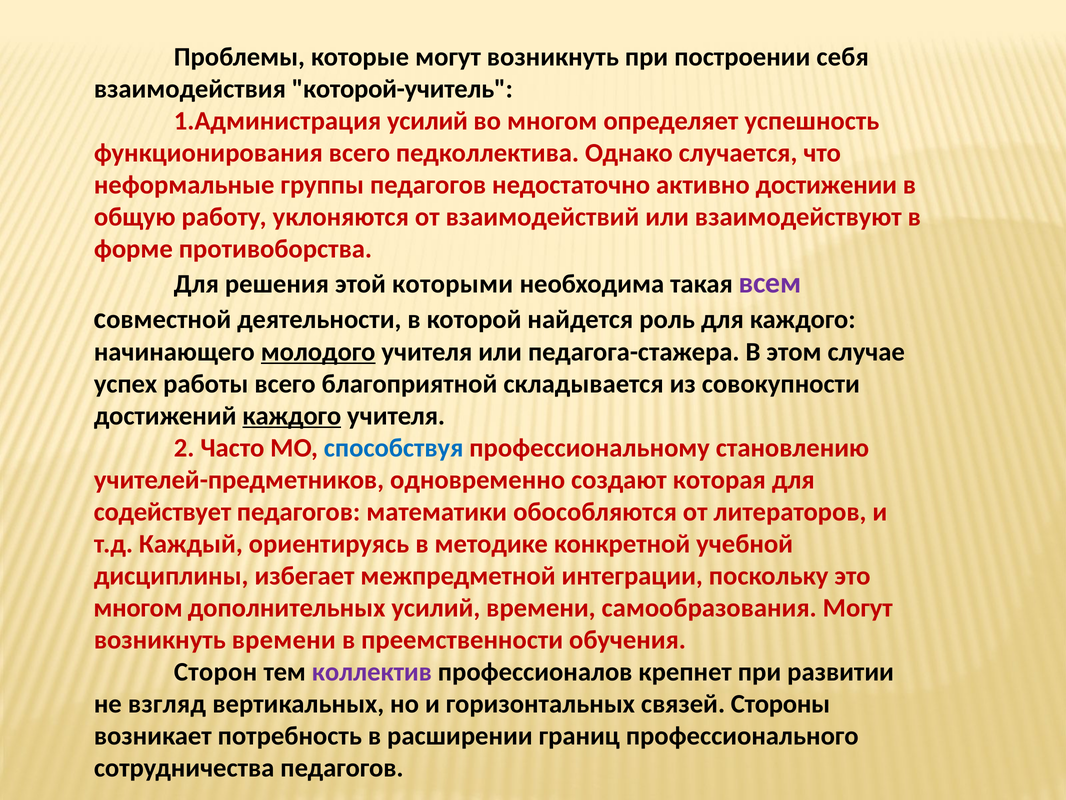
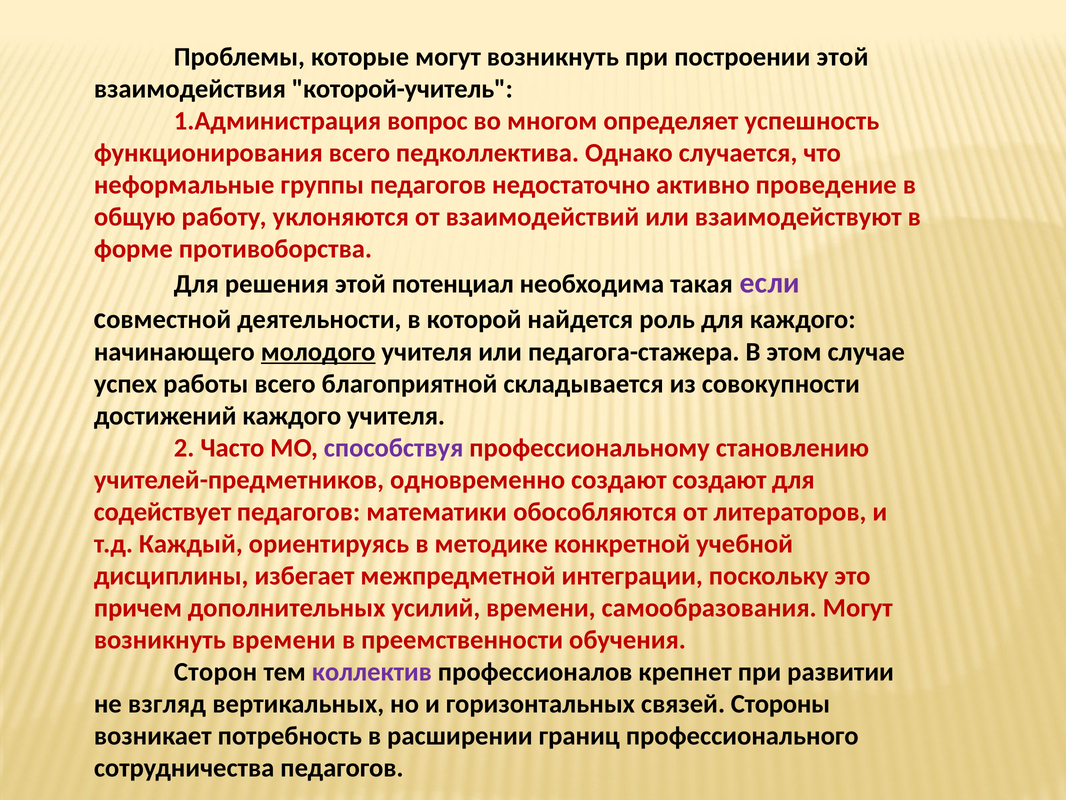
построении себя: себя -> этой
усилий at (427, 121): усилий -> вопрос
достижении: достижении -> проведение
которыми: которыми -> потенциал
всем: всем -> если
каждого at (292, 416) underline: present -> none
способствуя colour: blue -> purple
создают которая: которая -> создают
многом at (138, 608): многом -> причем
